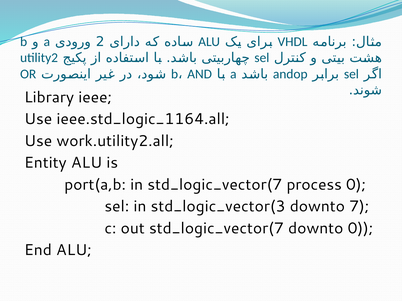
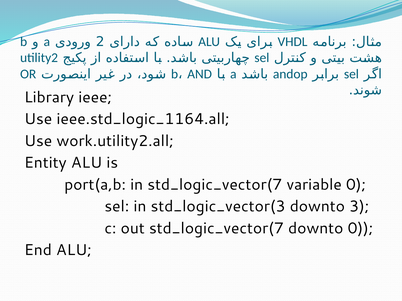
process: process -> variable
7: 7 -> 3
